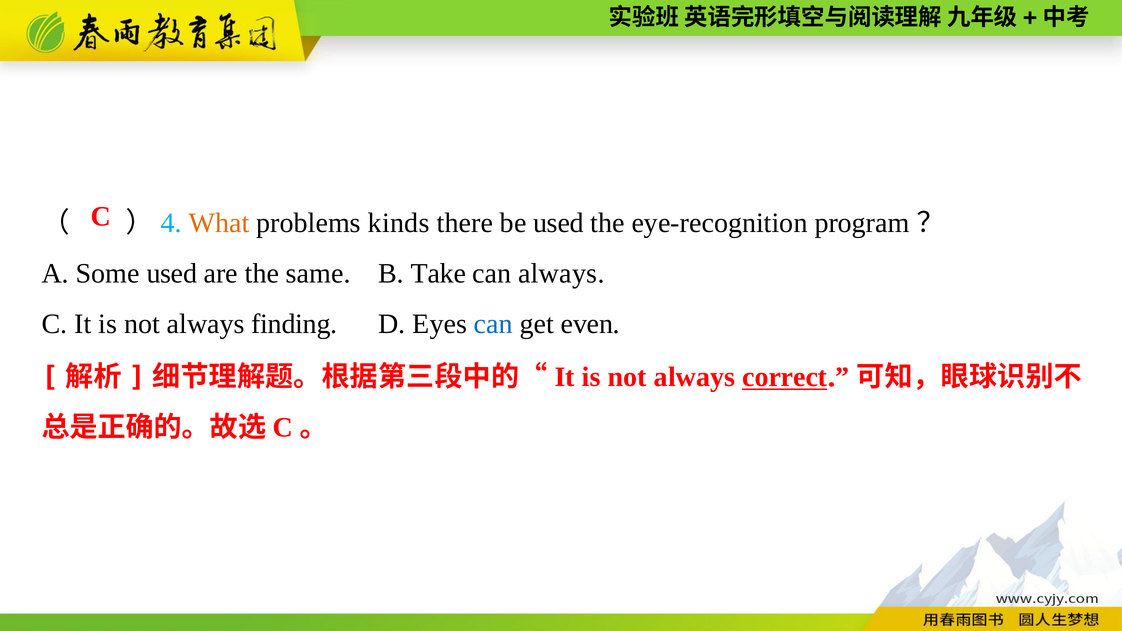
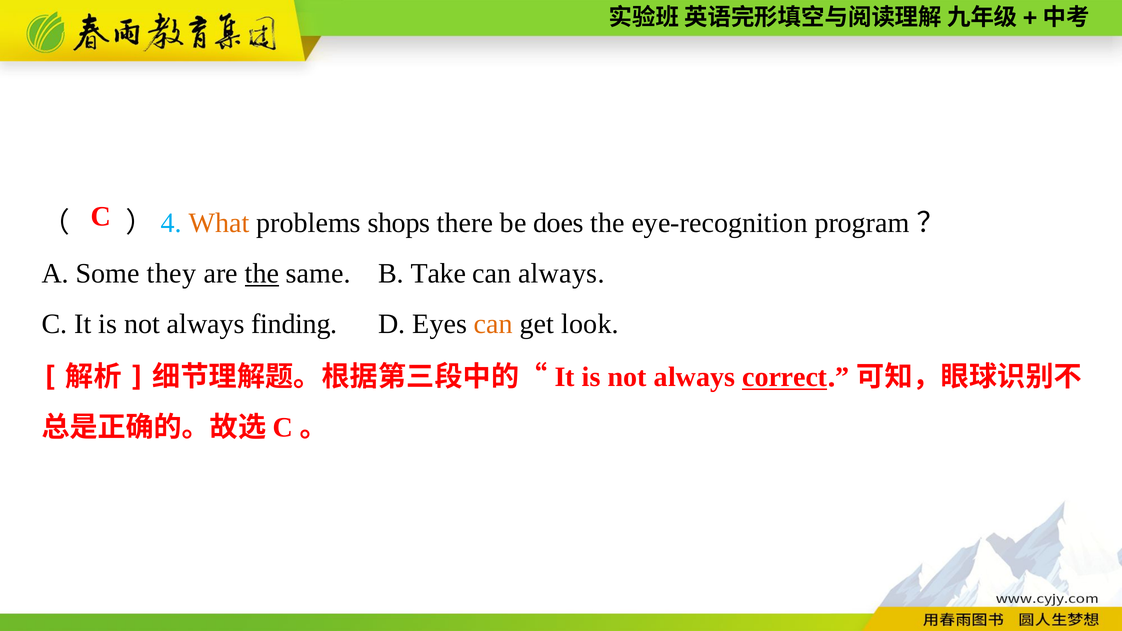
kinds: kinds -> shops
be used: used -> does
Some used: used -> they
the at (262, 274) underline: none -> present
can at (493, 324) colour: blue -> orange
even: even -> look
